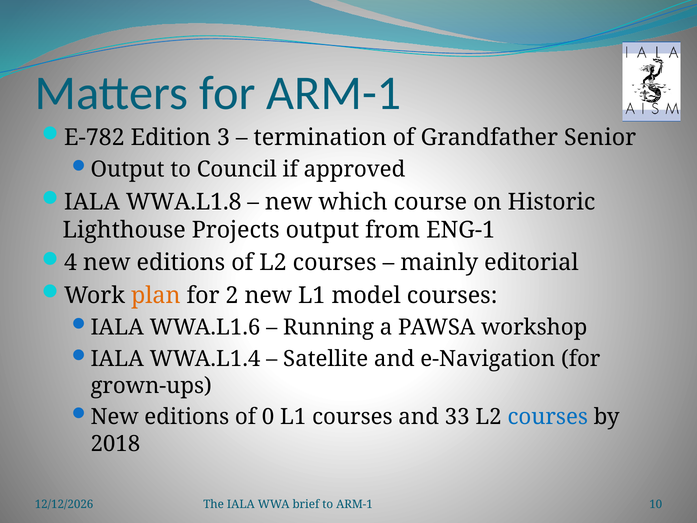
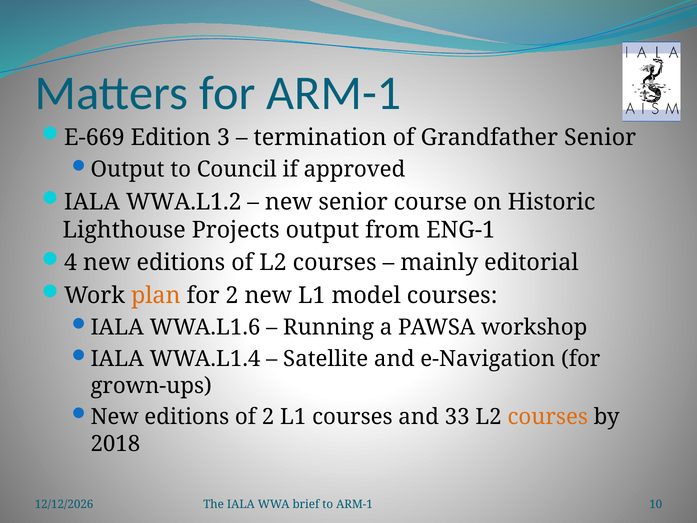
E-782: E-782 -> E-669
WWA.L1.8: WWA.L1.8 -> WWA.L1.2
new which: which -> senior
of 0: 0 -> 2
courses at (548, 417) colour: blue -> orange
